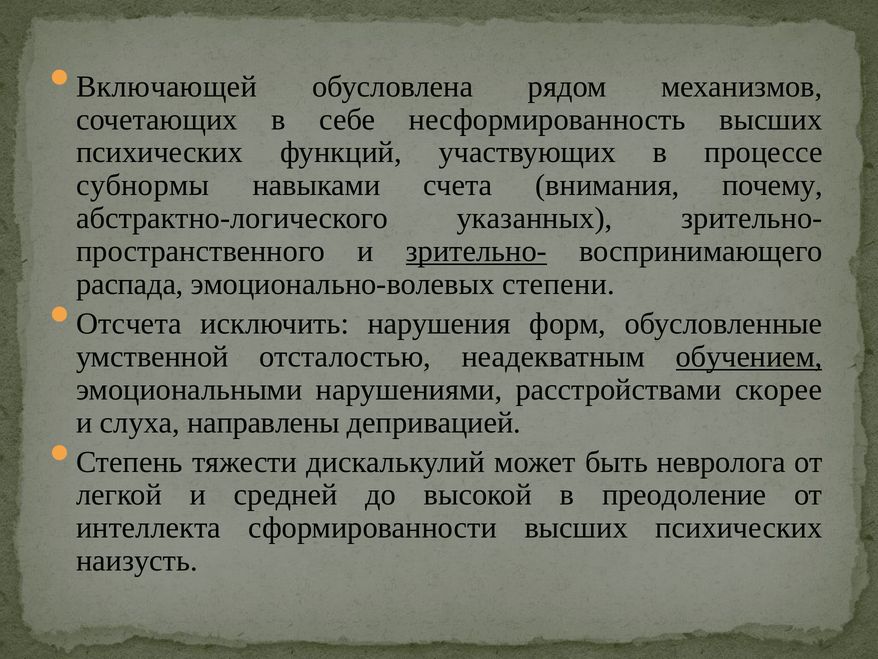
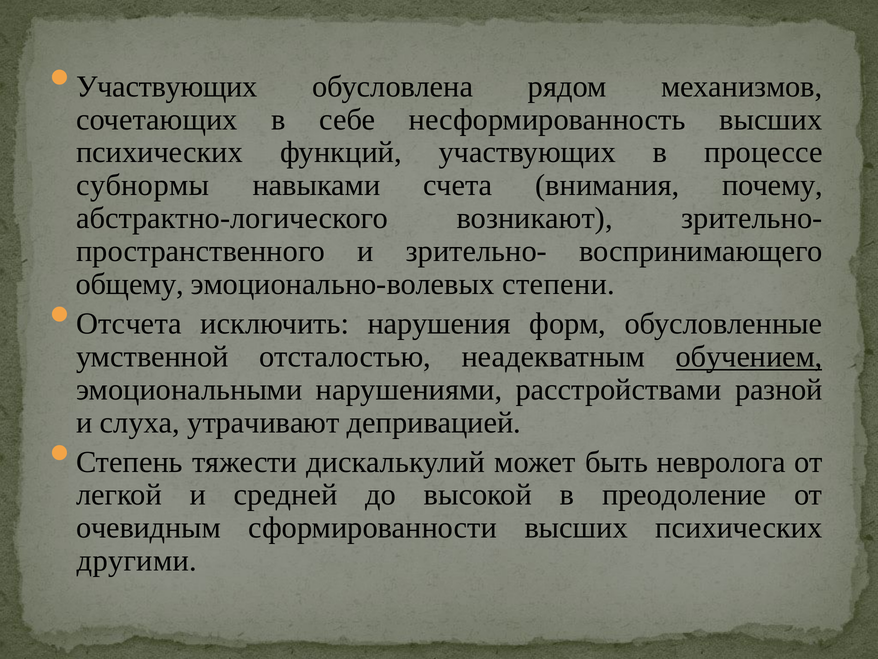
Включающей at (167, 86): Включающей -> Участвующих
указанных: указанных -> возникают
зрительно- at (476, 251) underline: present -> none
распада: распада -> общему
скорее: скорее -> разной
направлены: направлены -> утрачивают
интеллекта: интеллекта -> очевидным
наизусть: наизусть -> другими
